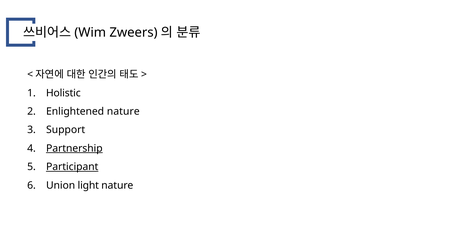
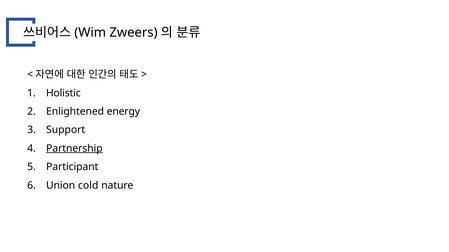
Enlightened nature: nature -> energy
Participant underline: present -> none
light: light -> cold
